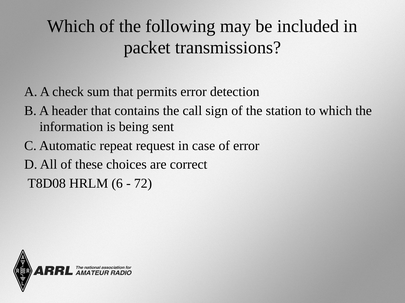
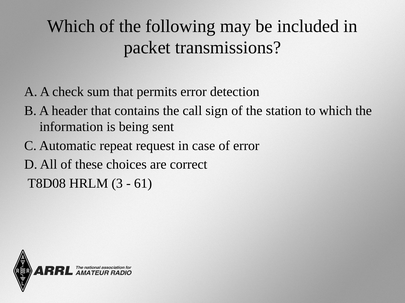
6: 6 -> 3
72: 72 -> 61
